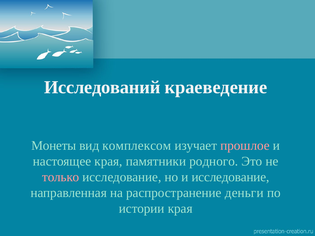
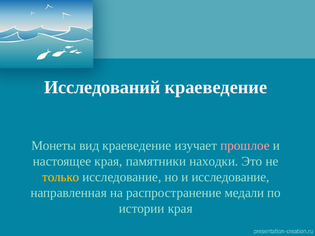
вид комплексом: комплексом -> краеведение
родного: родного -> находки
только colour: pink -> yellow
деньги: деньги -> медали
